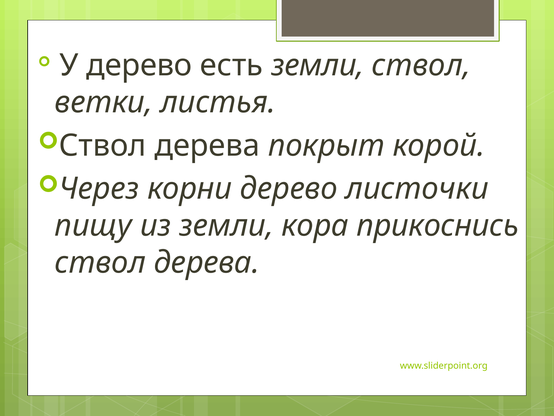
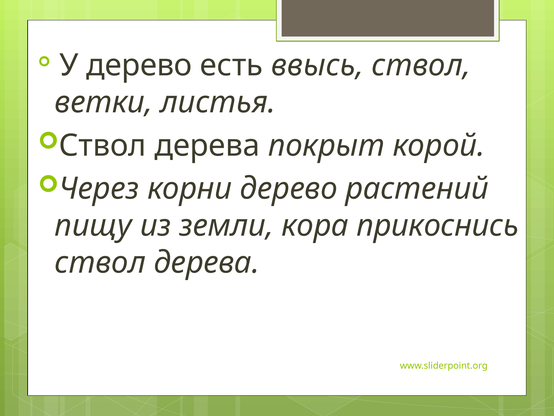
есть земли: земли -> ввысь
листочки: листочки -> растений
